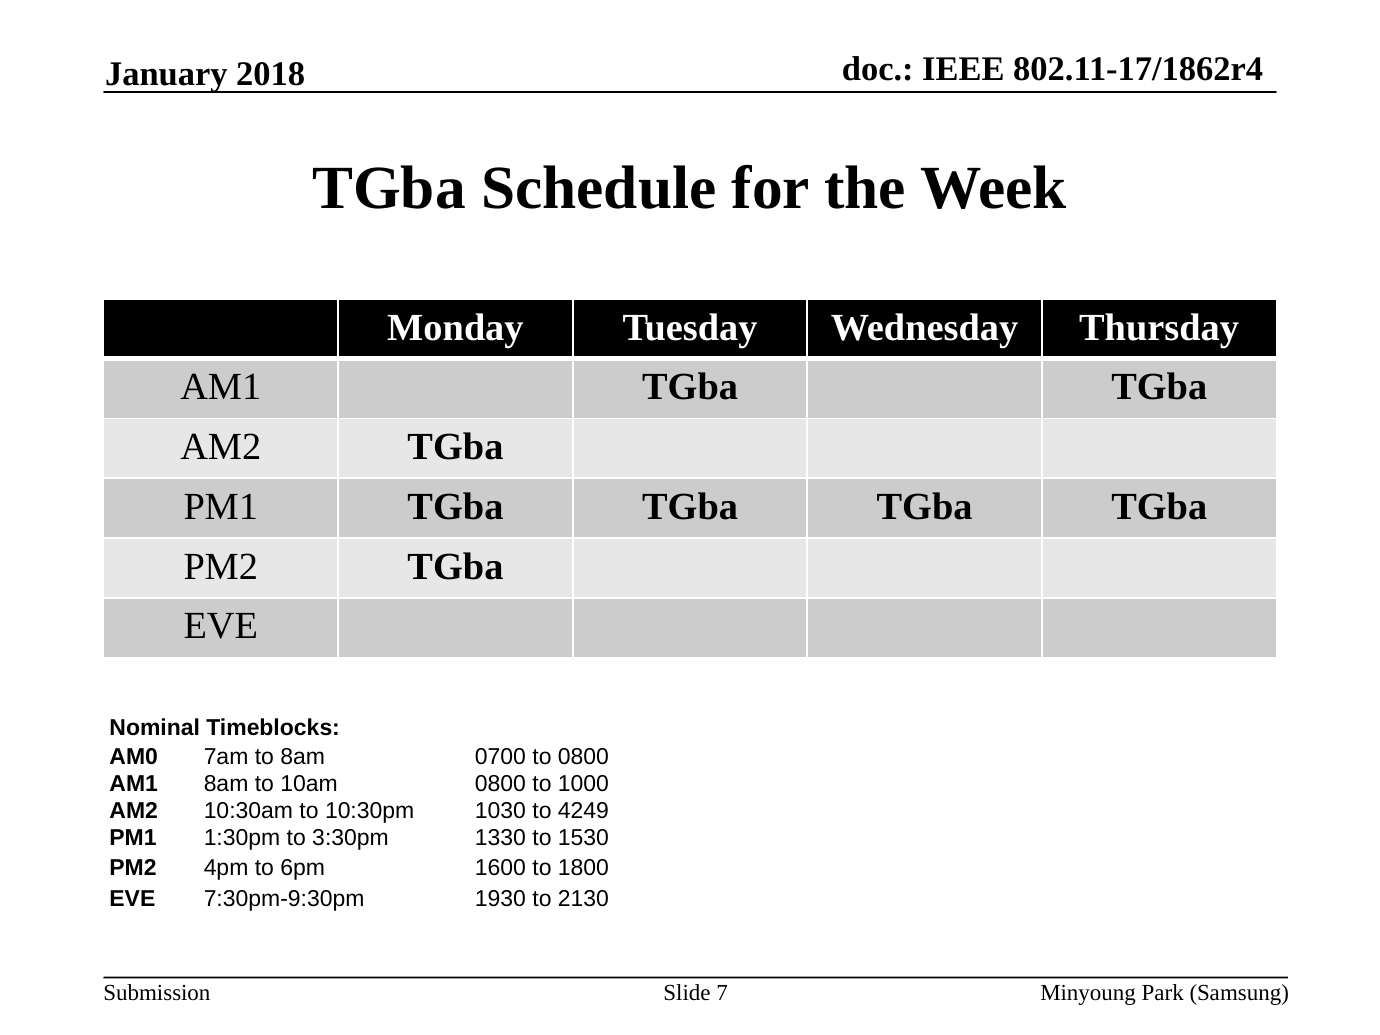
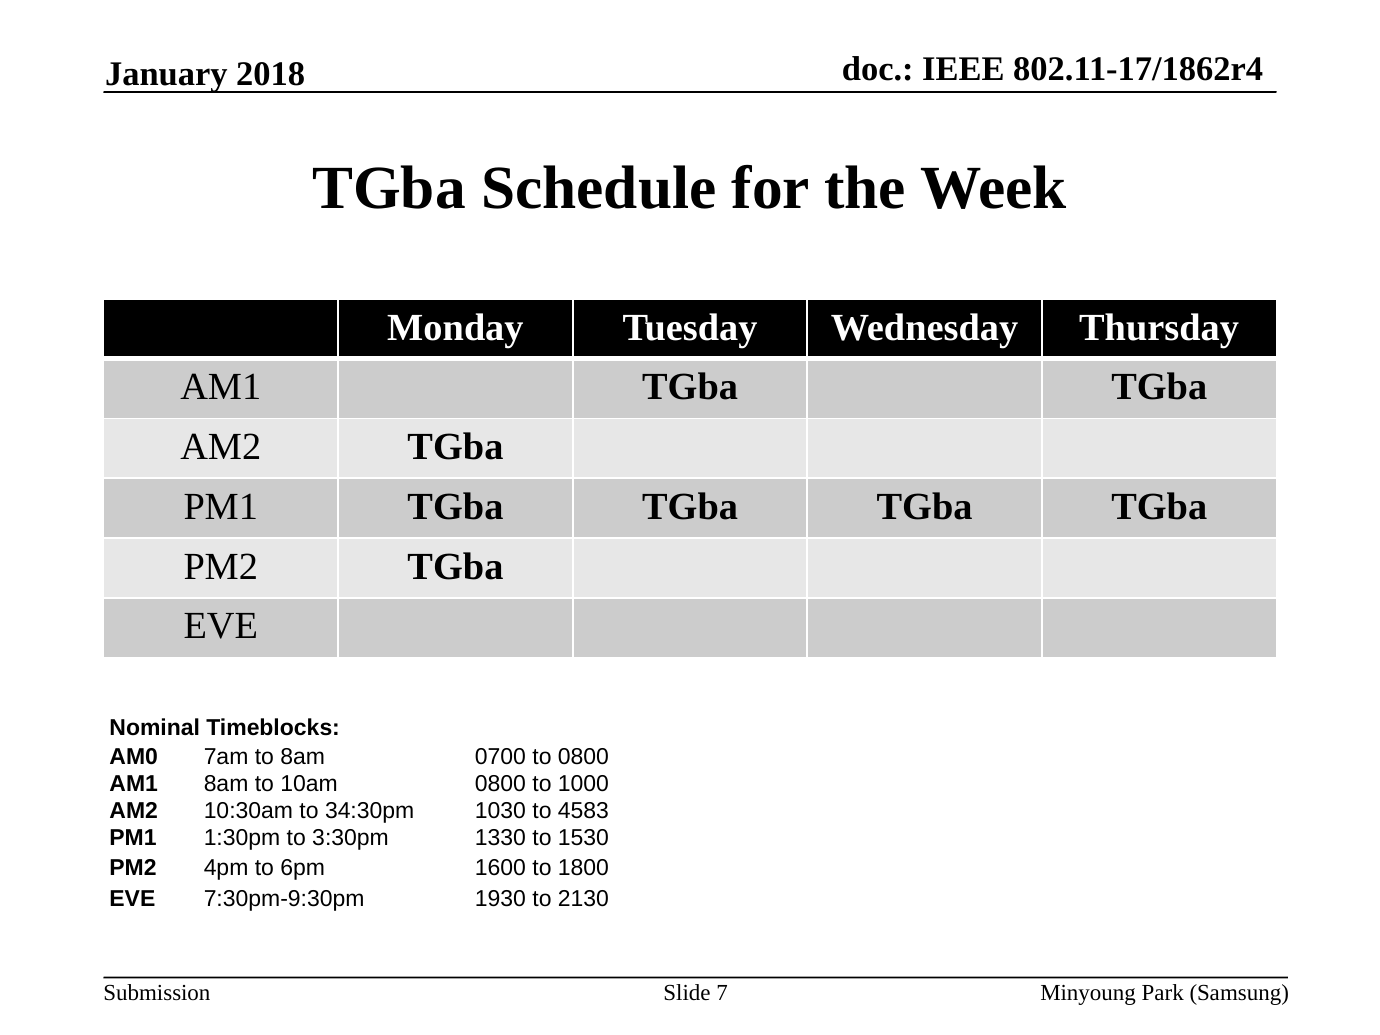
10:30pm: 10:30pm -> 34:30pm
4249: 4249 -> 4583
